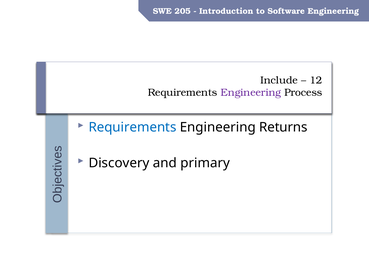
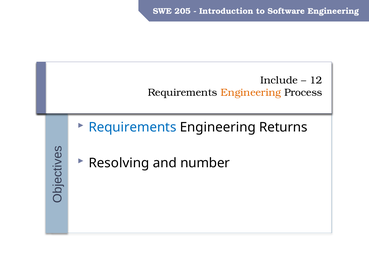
Engineering at (251, 93) colour: purple -> orange
Discovery: Discovery -> Resolving
primary: primary -> number
